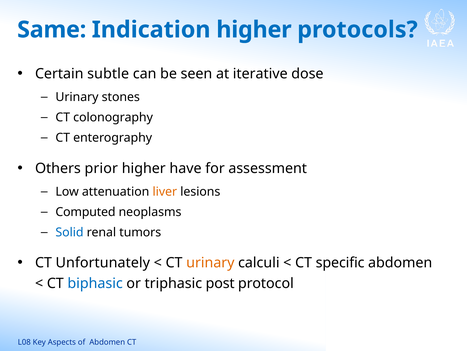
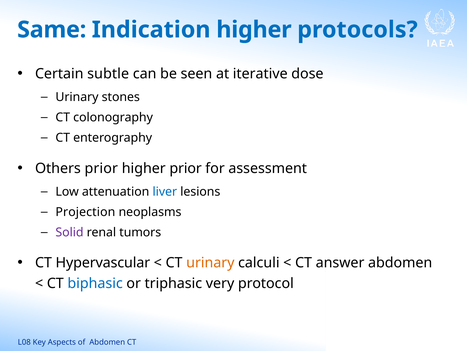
higher have: have -> prior
liver colour: orange -> blue
Computed: Computed -> Projection
Solid colour: blue -> purple
Unfortunately: Unfortunately -> Hypervascular
specific: specific -> answer
post: post -> very
